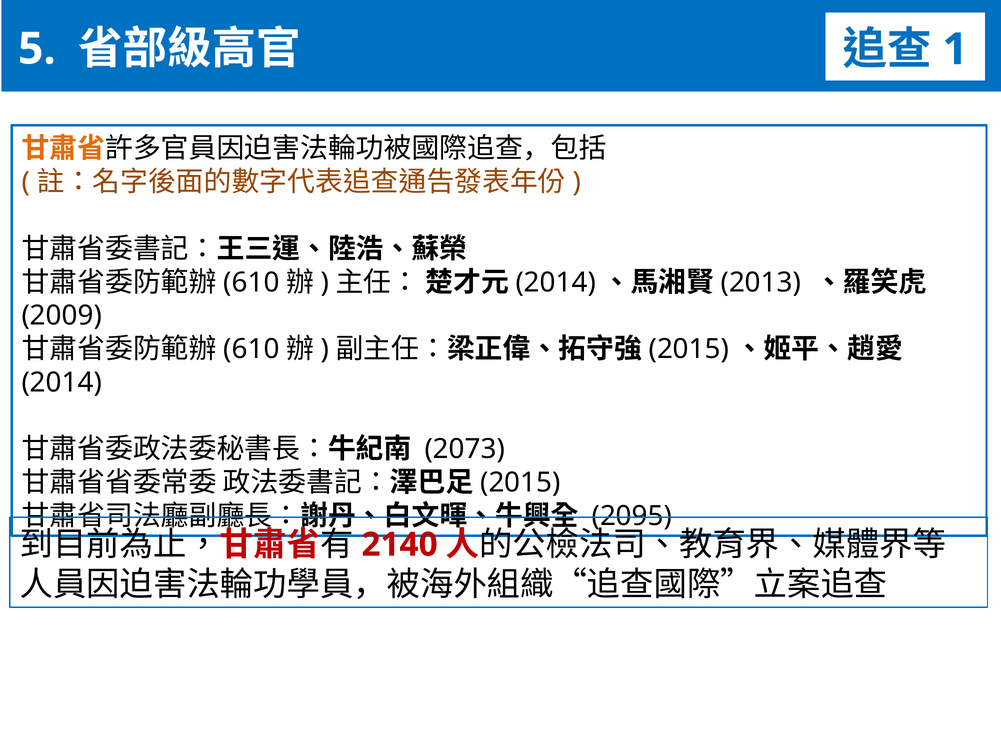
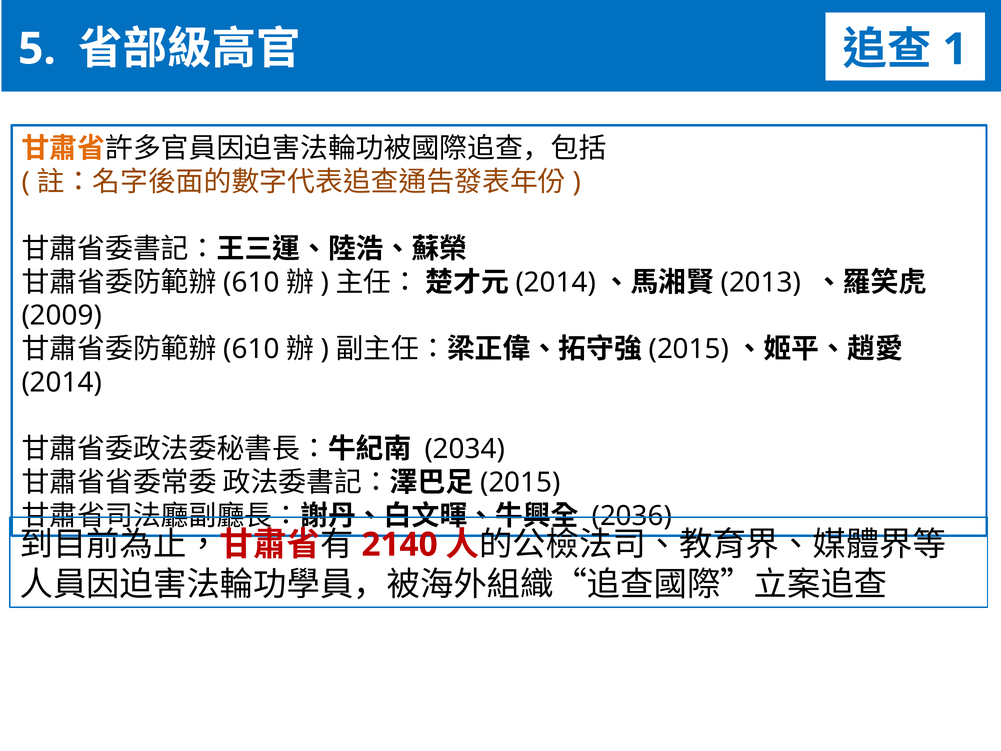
2073: 2073 -> 2034
2095: 2095 -> 2036
